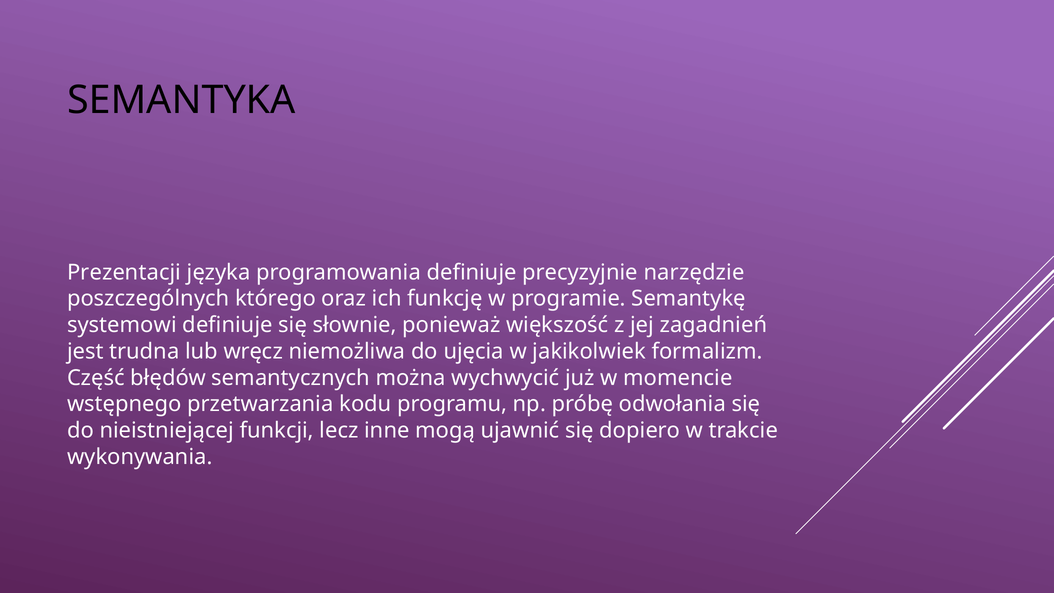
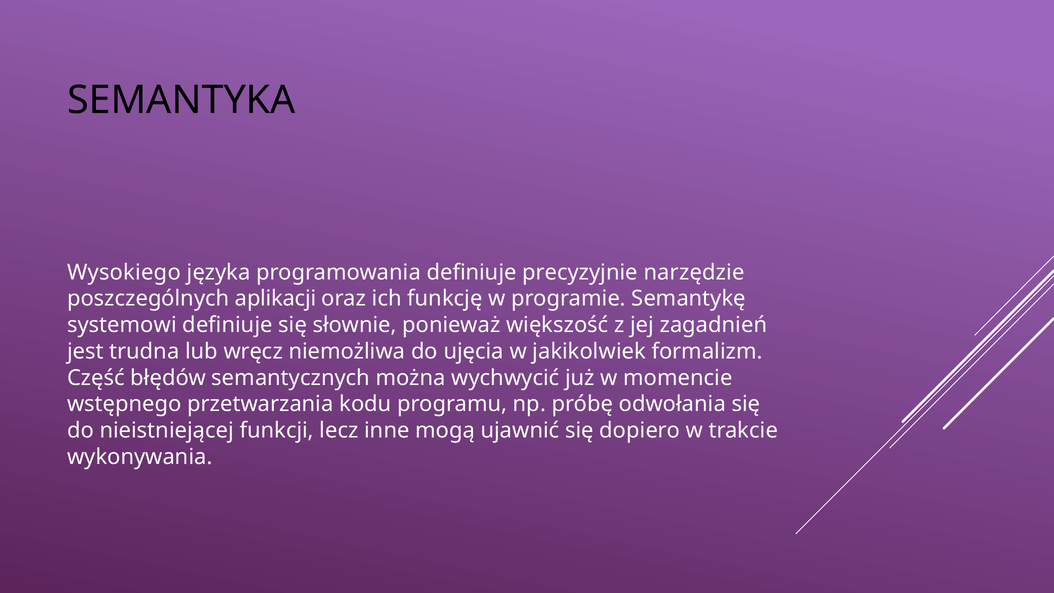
Prezentacji: Prezentacji -> Wysokiego
którego: którego -> aplikacji
